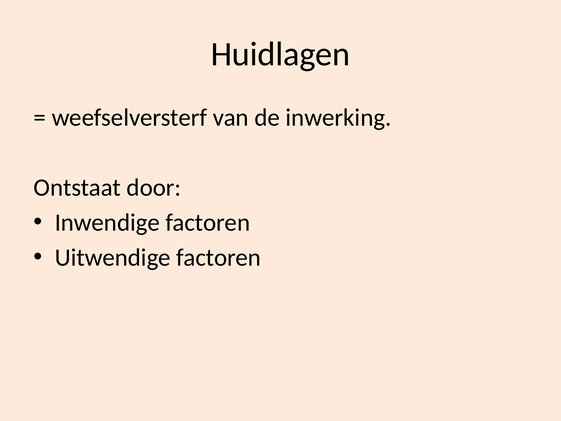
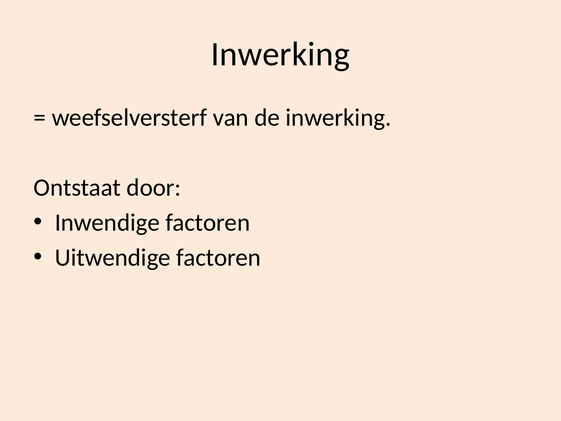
Huidlagen at (280, 54): Huidlagen -> Inwerking
